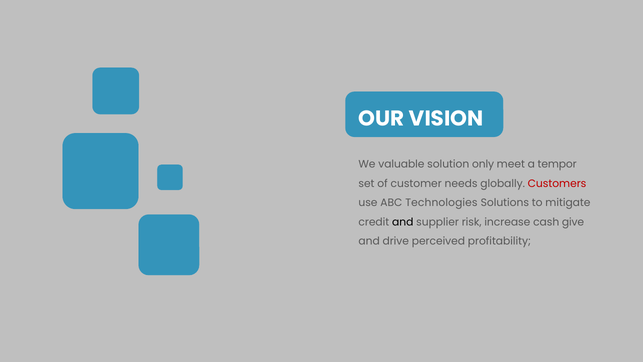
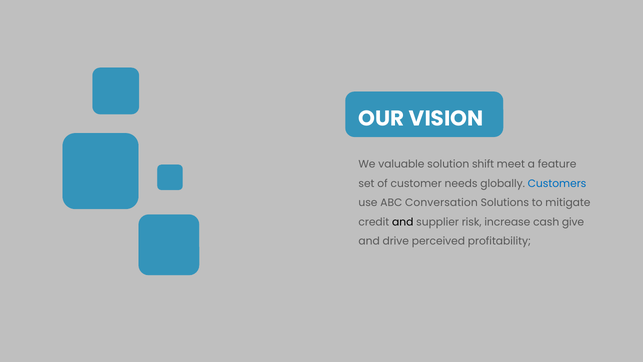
only: only -> shift
tempor: tempor -> feature
Customers colour: red -> blue
Technologies: Technologies -> Conversation
